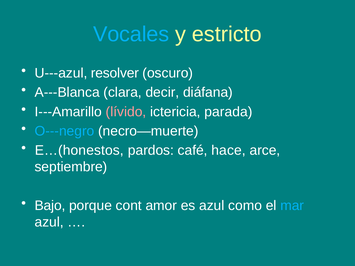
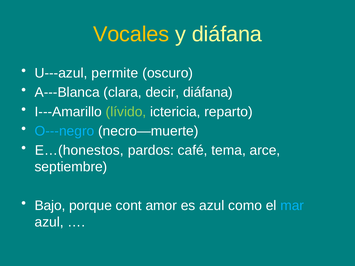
Vocales colour: light blue -> yellow
y estricto: estricto -> diáfana
resolver: resolver -> permite
lívido colour: pink -> light green
parada: parada -> reparto
hace: hace -> tema
